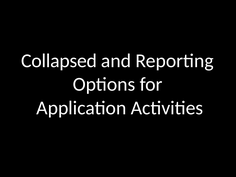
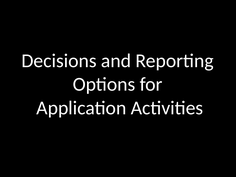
Collapsed: Collapsed -> Decisions
